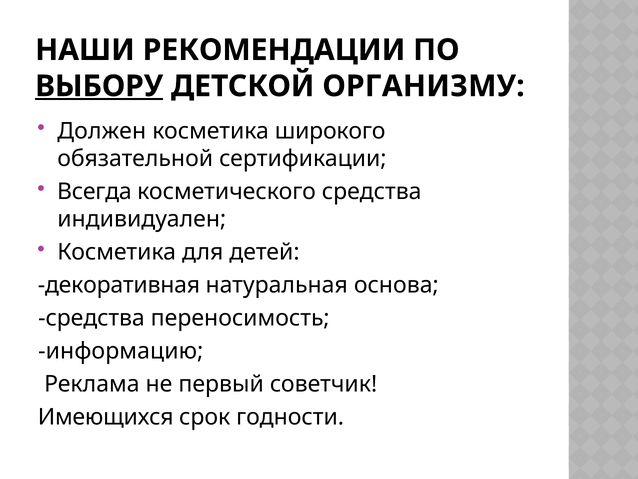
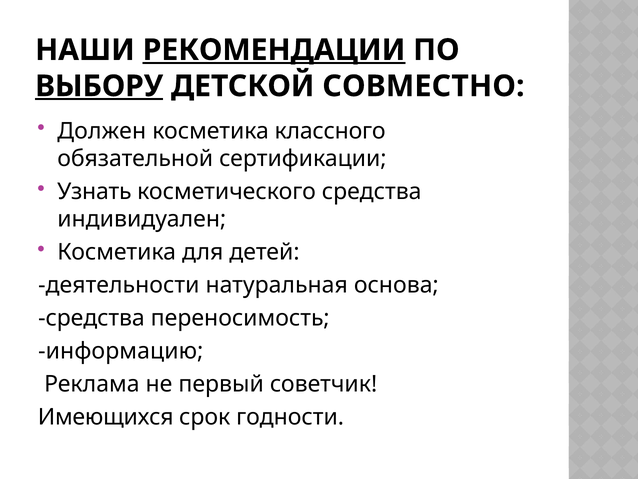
РЕКОМЕНДАЦИИ underline: none -> present
ОРГАНИЗМУ: ОРГАНИЗМУ -> СОВМЕСТНО
широкого: широкого -> классного
Всегда: Всегда -> Узнать
декоративная: декоративная -> деятельности
